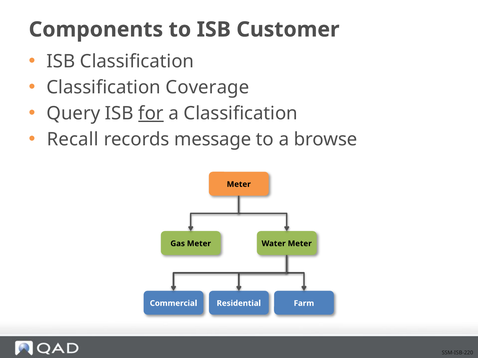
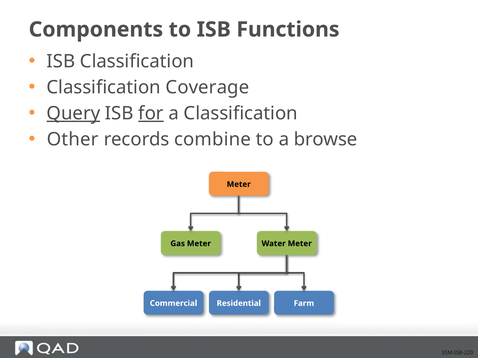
Customer: Customer -> Functions
Query underline: none -> present
Recall: Recall -> Other
message: message -> combine
